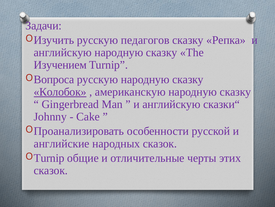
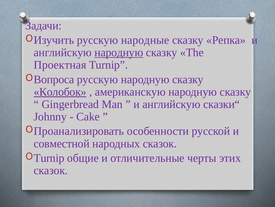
педагогов: педагогов -> народные
народную at (119, 52) underline: none -> present
Изучением: Изучением -> Проектная
английские: английские -> совместной
